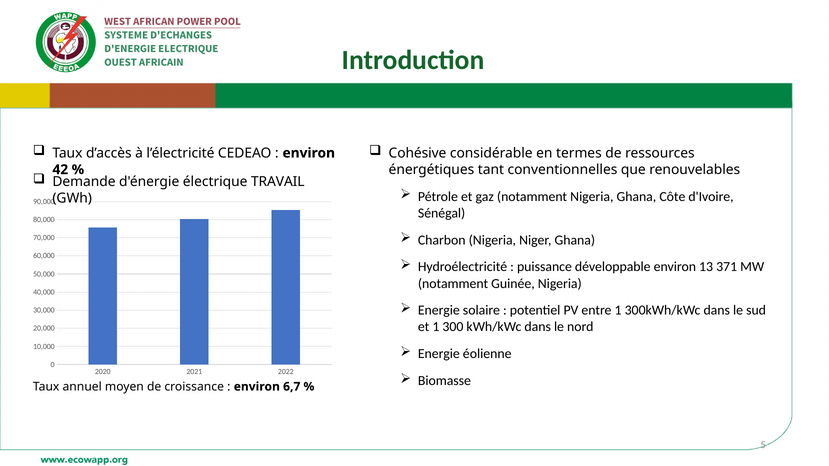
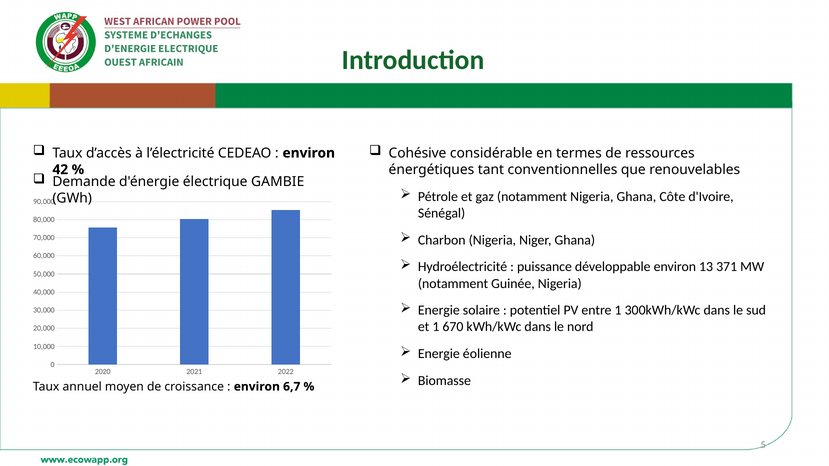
TRAVAIL: TRAVAIL -> GAMBIE
300: 300 -> 670
